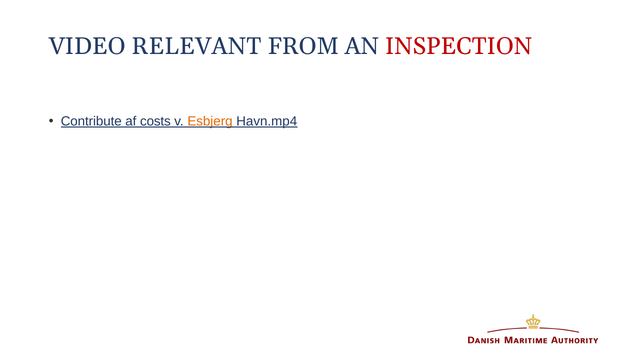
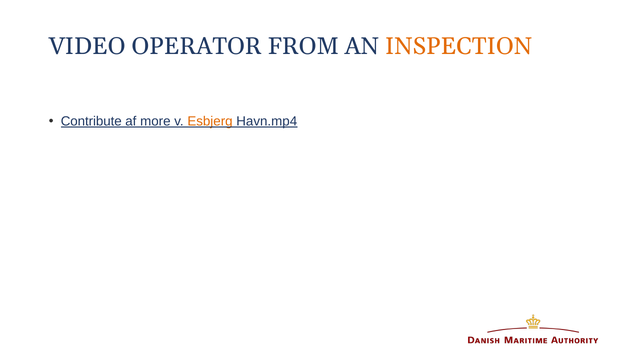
RELEVANT: RELEVANT -> OPERATOR
INSPECTION colour: red -> orange
costs: costs -> more
